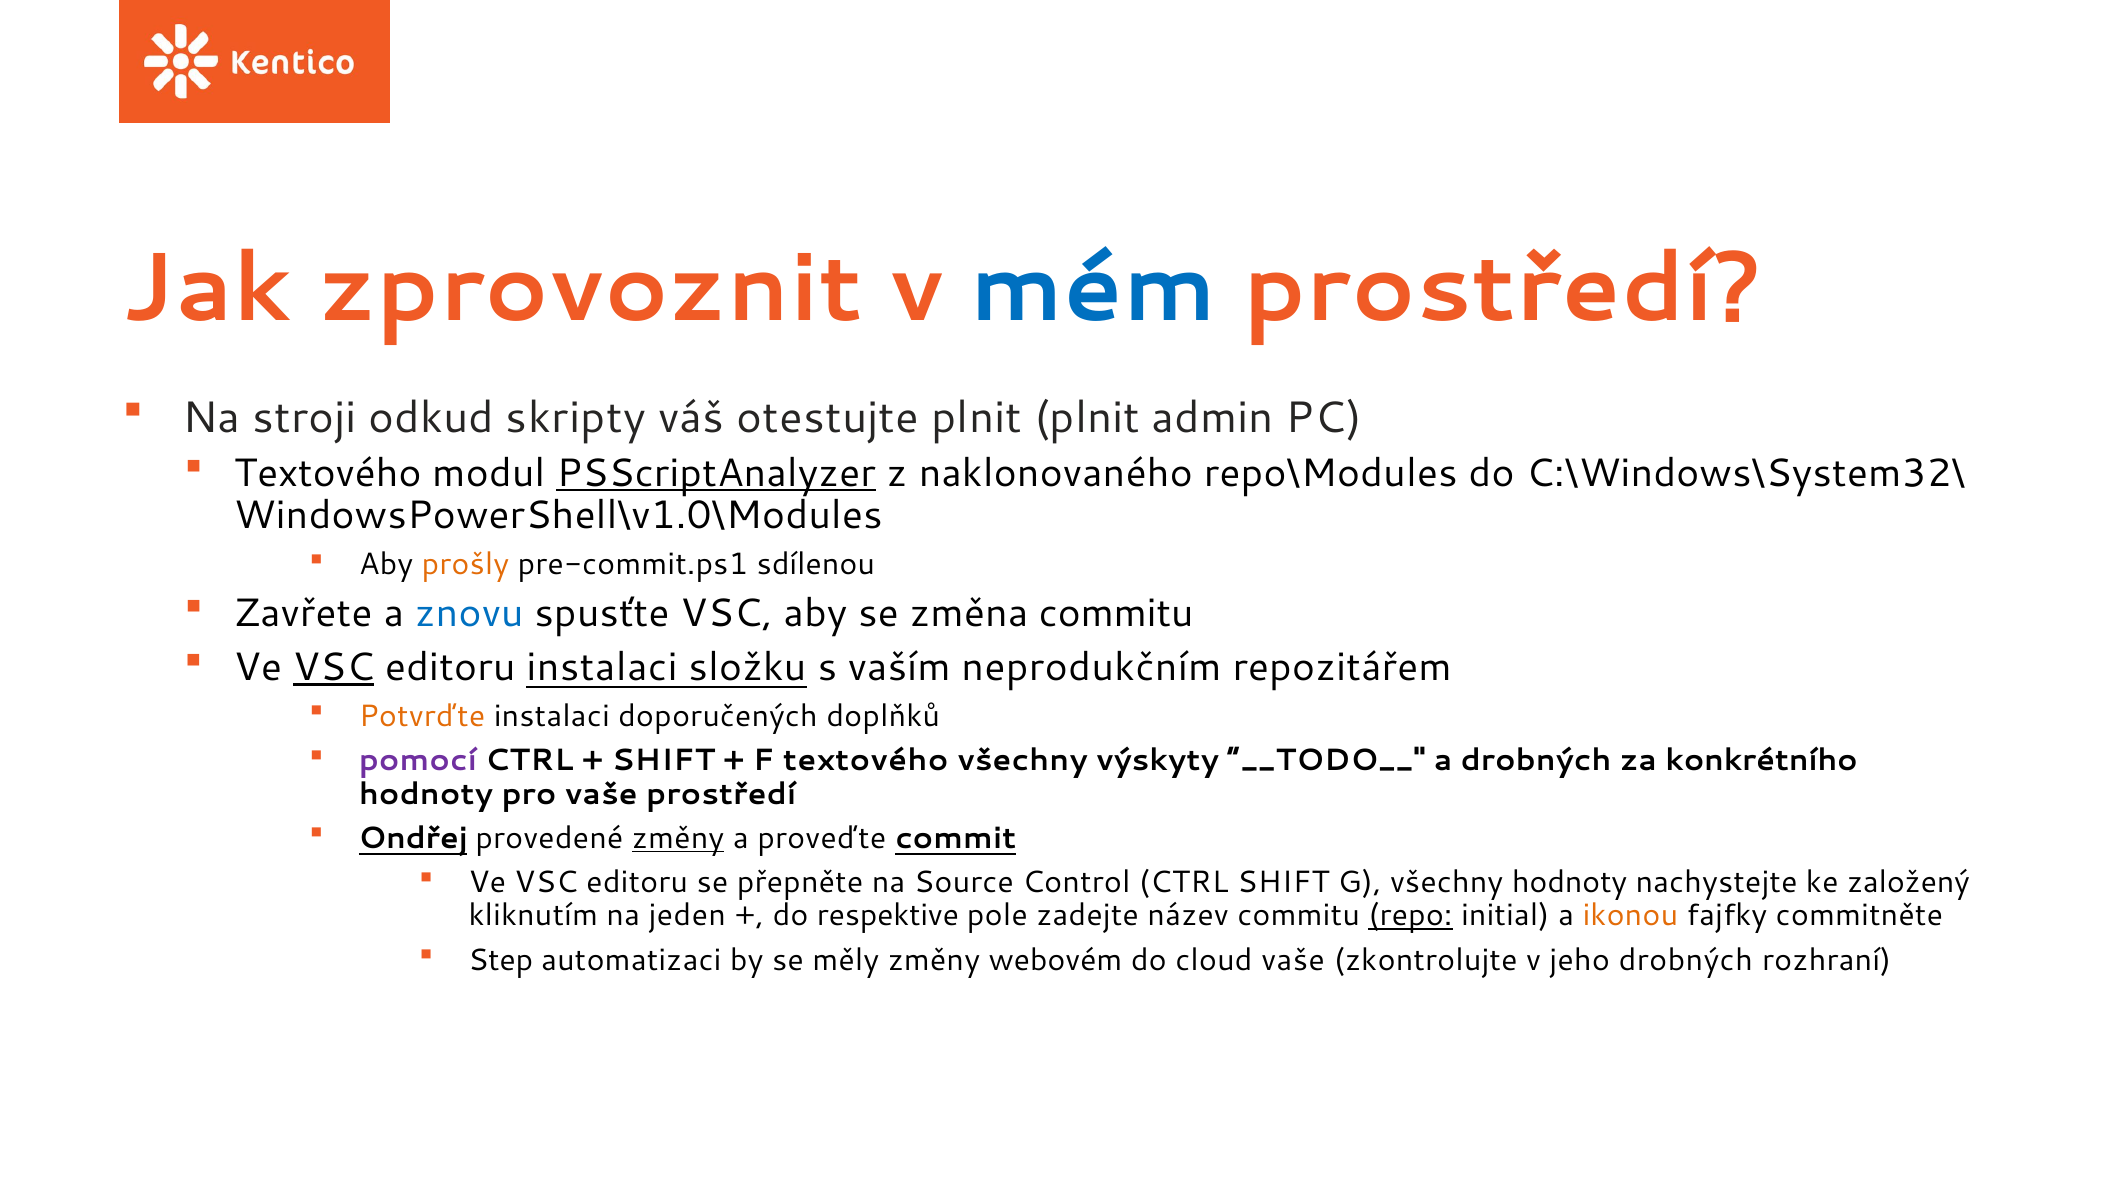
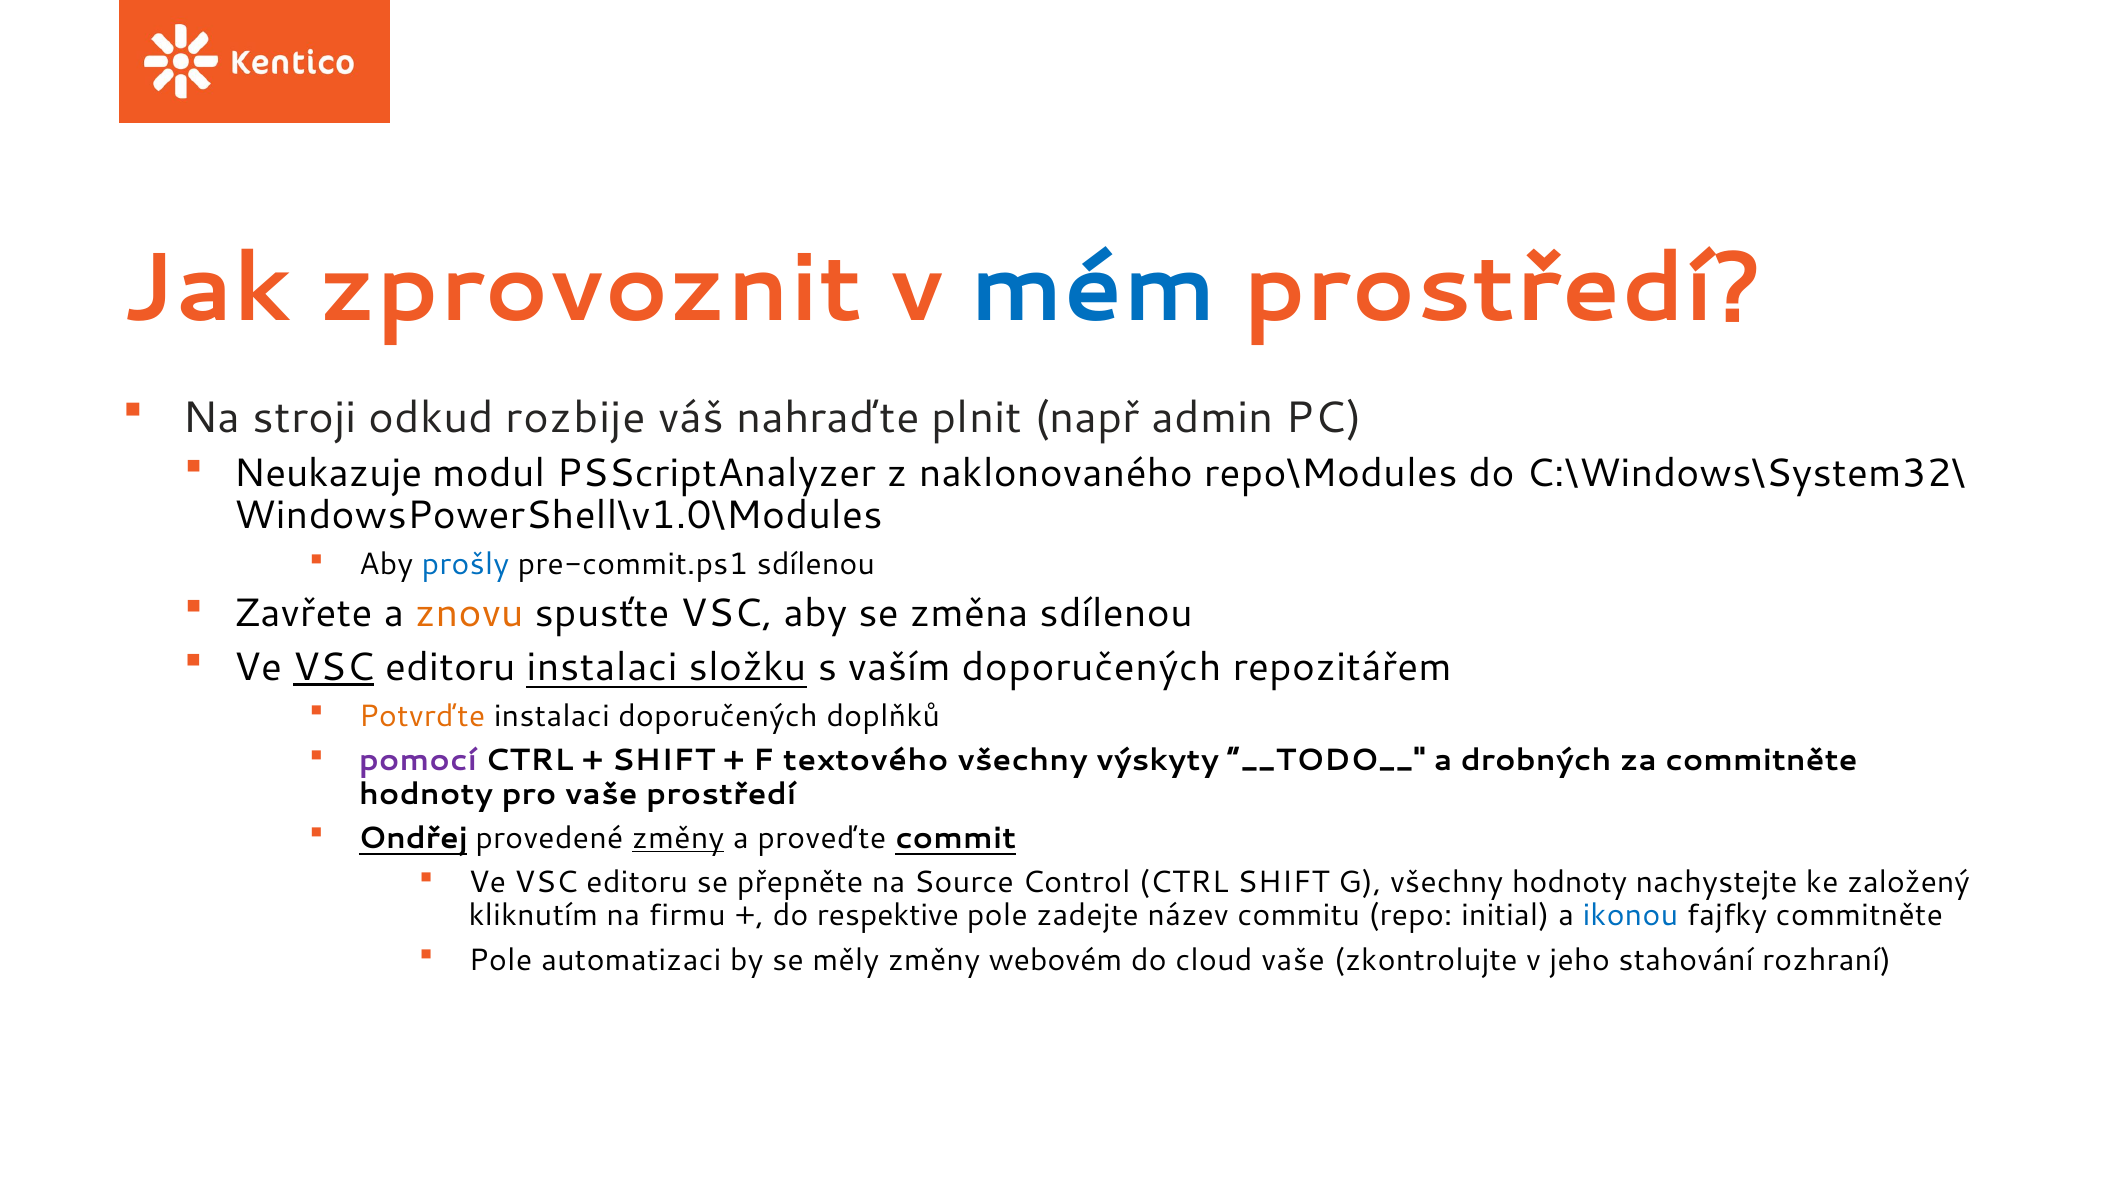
skripty: skripty -> rozbije
otestujte: otestujte -> nahraďte
plnit plnit: plnit -> např
Textového at (328, 473): Textového -> Neukazuje
PSScriptAnalyzer underline: present -> none
prošly colour: orange -> blue
znovu colour: blue -> orange
změna commitu: commitu -> sdílenou
vaším neprodukčním: neprodukčním -> doporučených
za konkrétního: konkrétního -> commitněte
jeden: jeden -> firmu
repo underline: present -> none
ikonou colour: orange -> blue
Step at (501, 960): Step -> Pole
jeho drobných: drobných -> stahování
